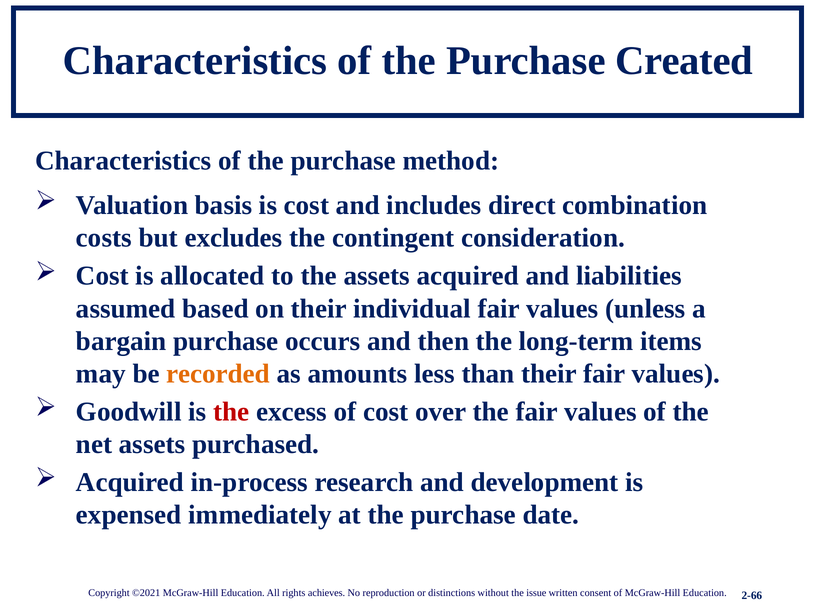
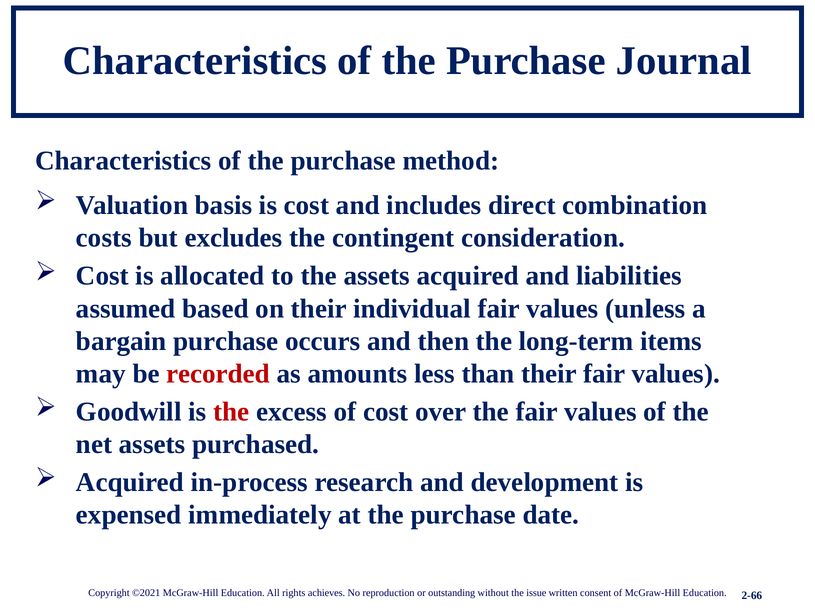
Created: Created -> Journal
recorded colour: orange -> red
distinctions: distinctions -> outstanding
